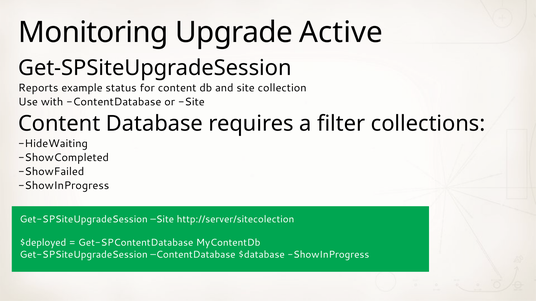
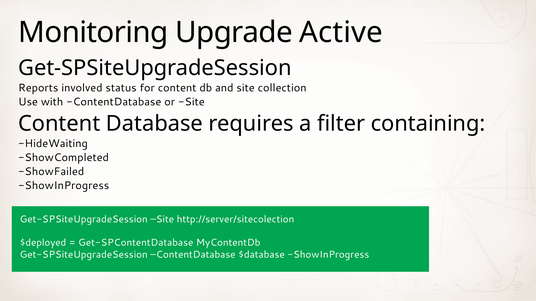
example: example -> involved
collections: collections -> containing
